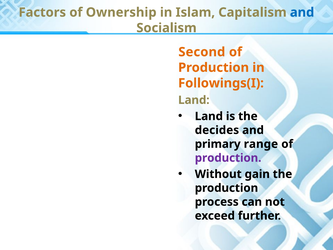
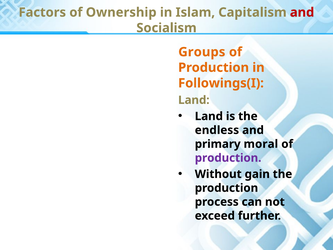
and at (302, 12) colour: blue -> red
Second: Second -> Groups
decides: decides -> endless
range: range -> moral
